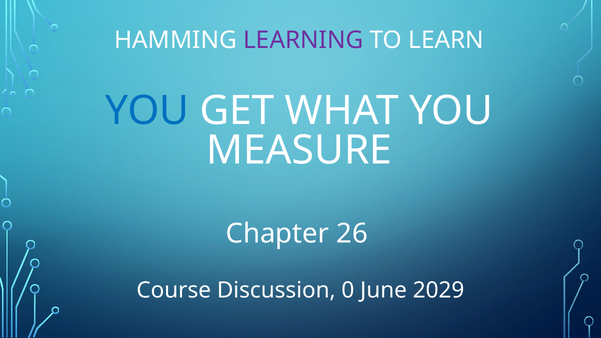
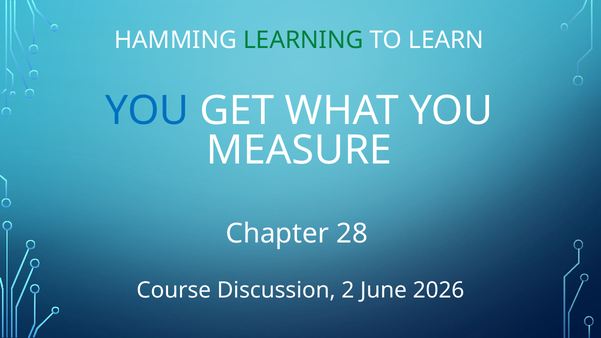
LEARNING colour: purple -> green
26: 26 -> 28
0: 0 -> 2
2029: 2029 -> 2026
